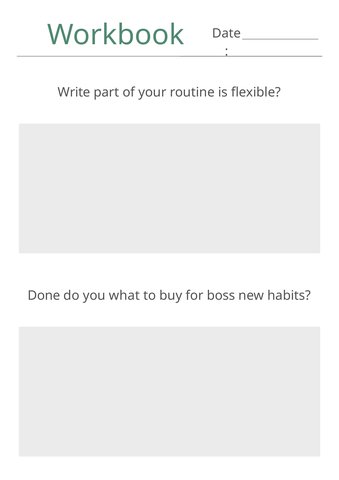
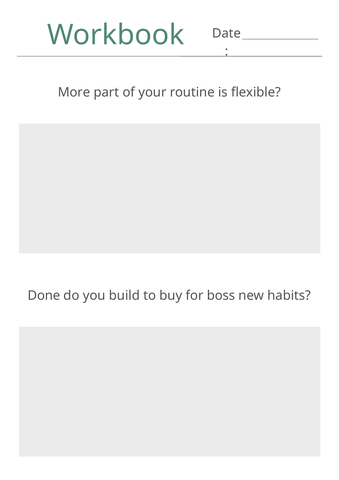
Write: Write -> More
what: what -> build
